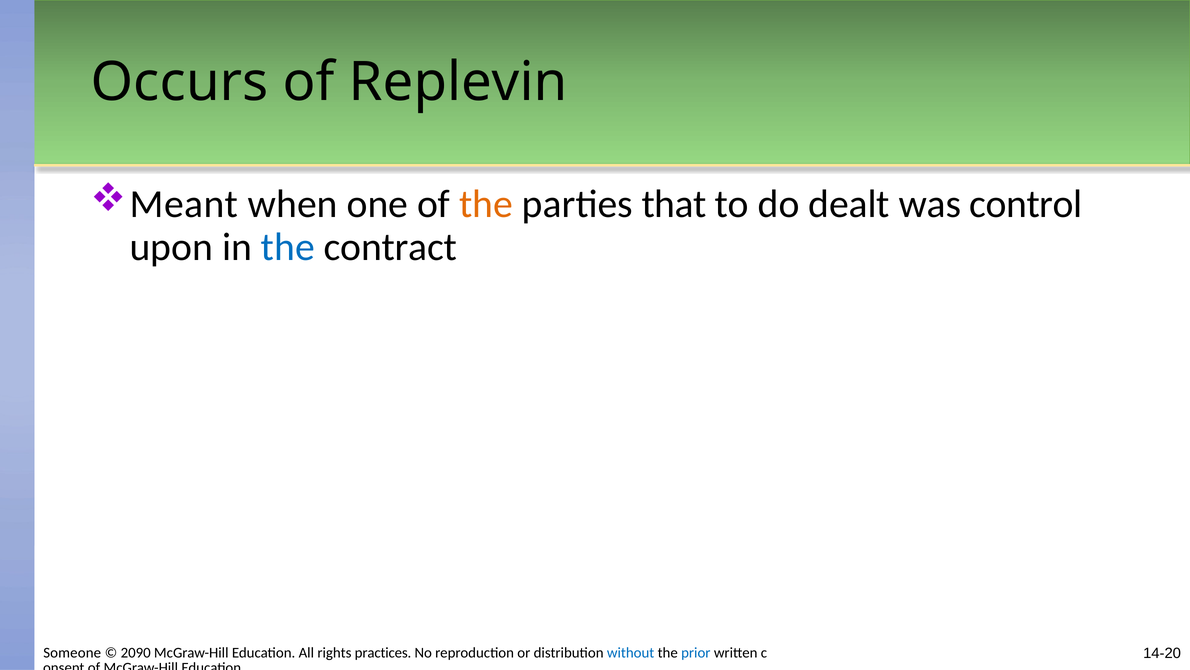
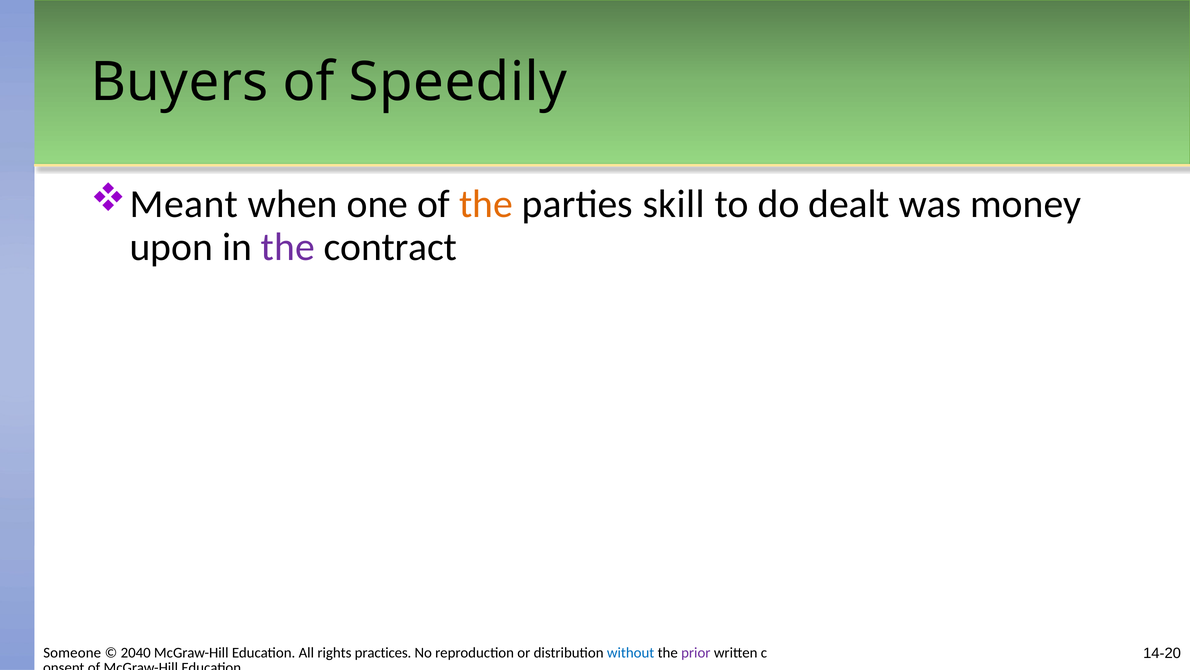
Occurs: Occurs -> Buyers
Replevin: Replevin -> Speedily
that: that -> skill
control: control -> money
the at (288, 247) colour: blue -> purple
2090: 2090 -> 2040
prior colour: blue -> purple
